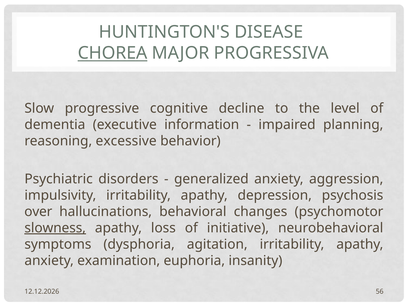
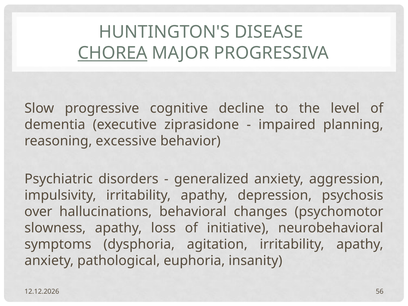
information: information -> ziprasidone
slowness underline: present -> none
examination: examination -> pathological
